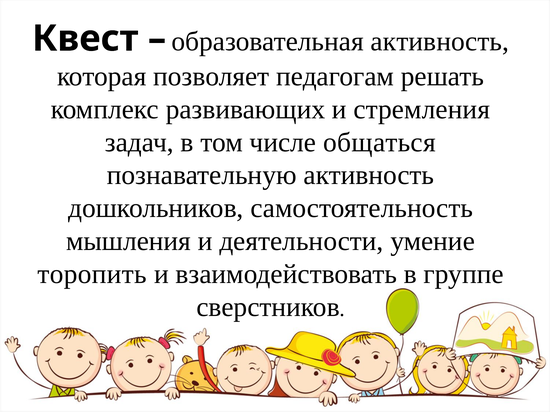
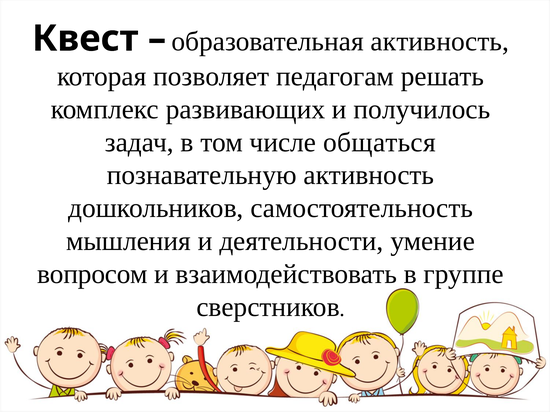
стремления: стремления -> получилось
торопить: торопить -> вопросом
